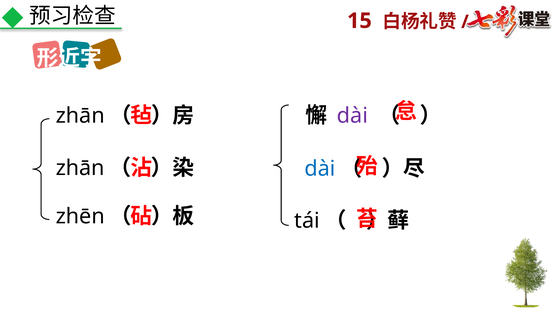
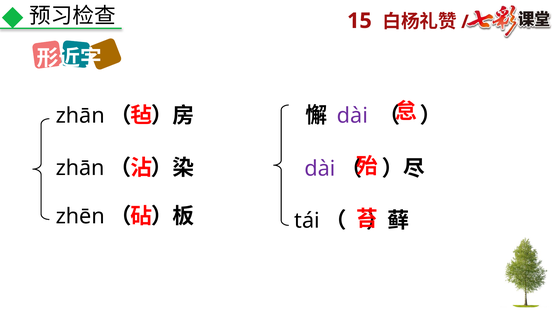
dài at (320, 168) colour: blue -> purple
